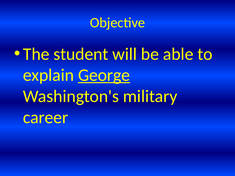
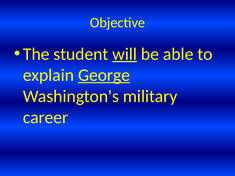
will underline: none -> present
